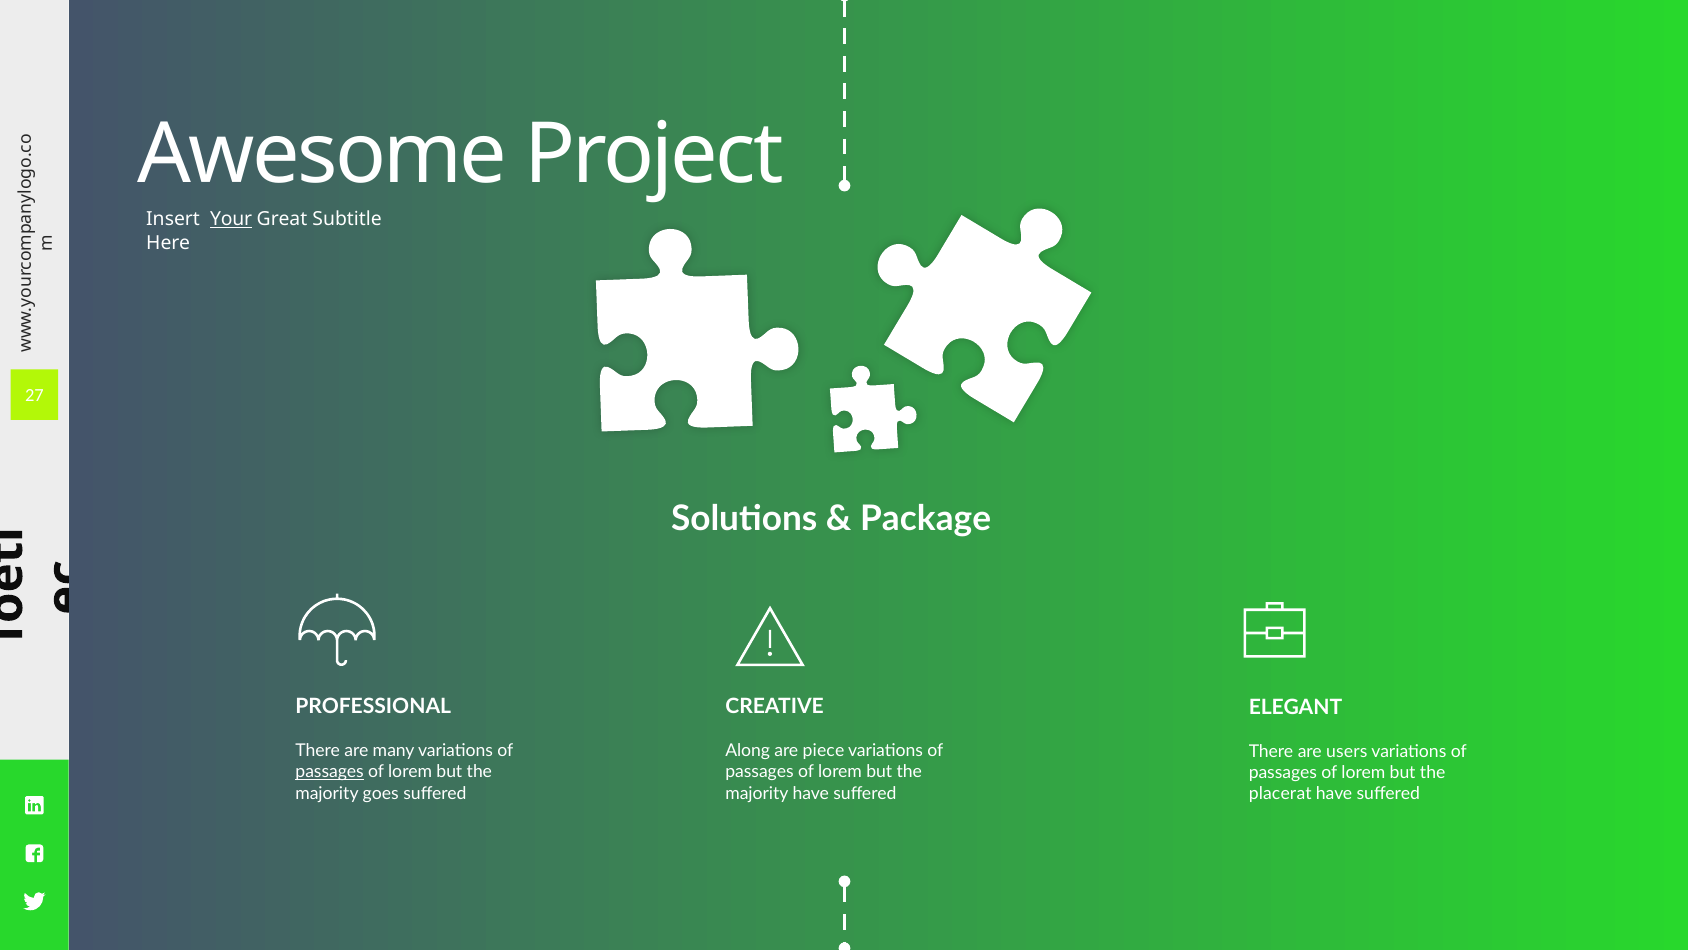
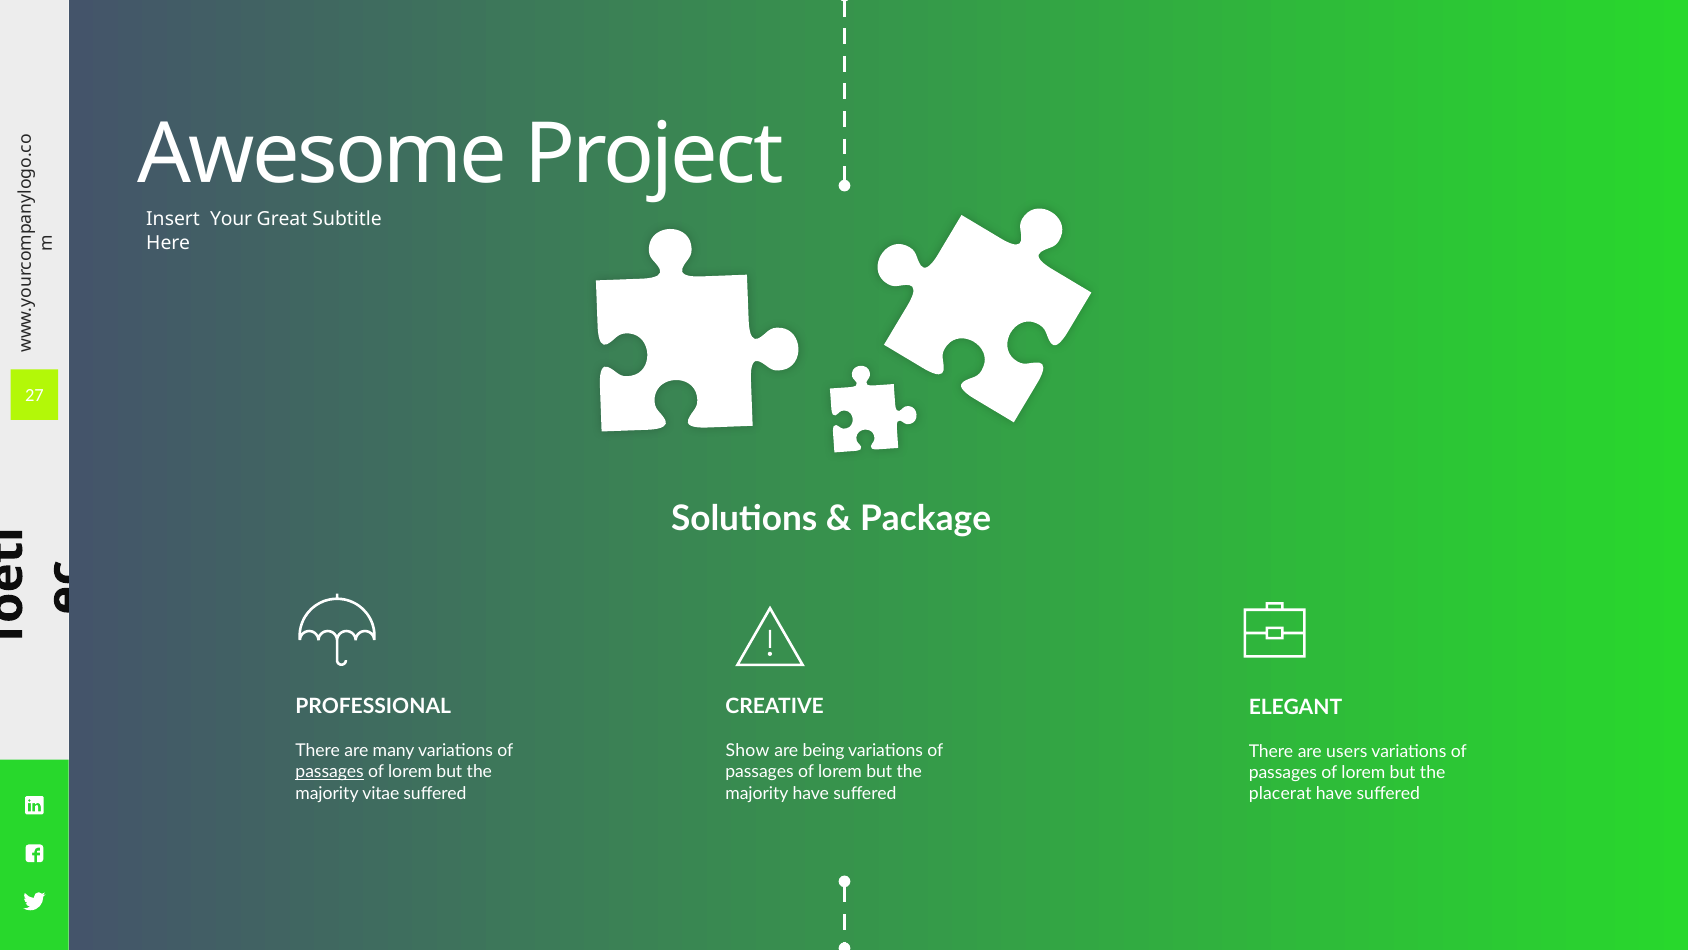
Your underline: present -> none
Along: Along -> Show
piece: piece -> being
goes: goes -> vitae
